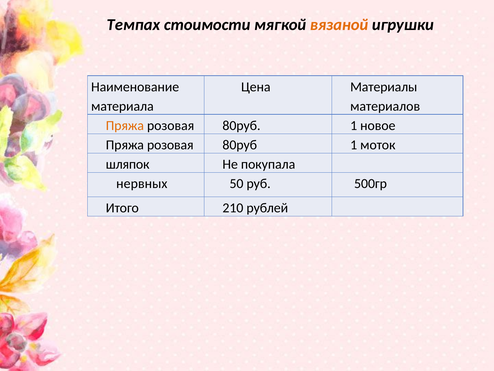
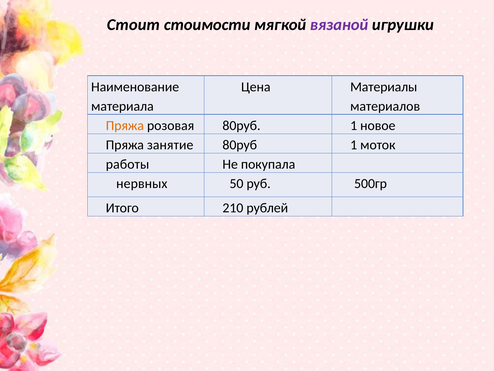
Темпах: Темпах -> Стоит
вязаной colour: orange -> purple
розовая at (170, 145): розовая -> занятие
шляпок: шляпок -> работы
